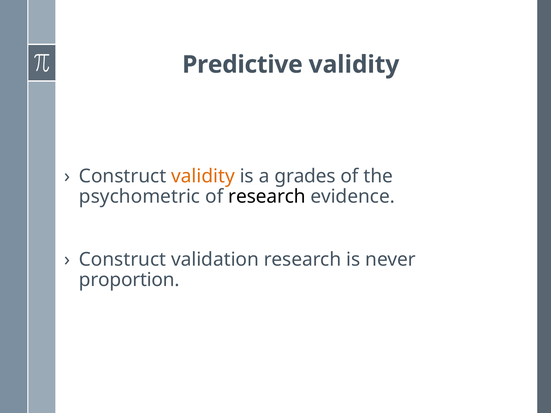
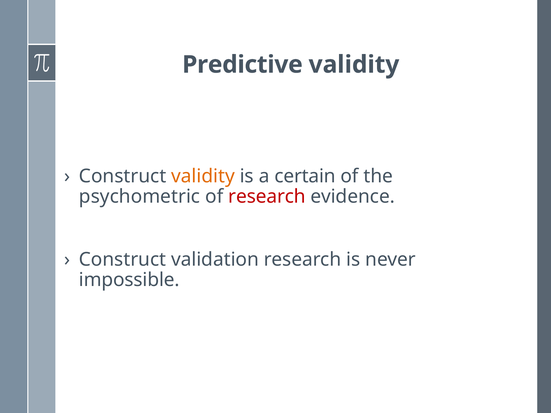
grades: grades -> certain
research at (267, 197) colour: black -> red
proportion: proportion -> impossible
